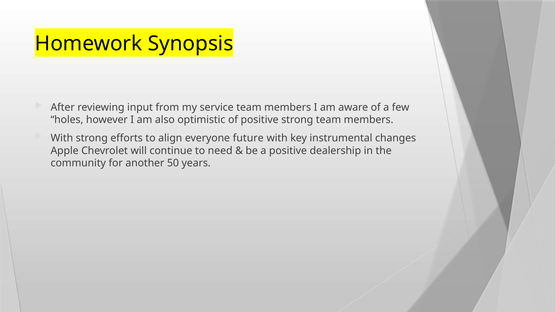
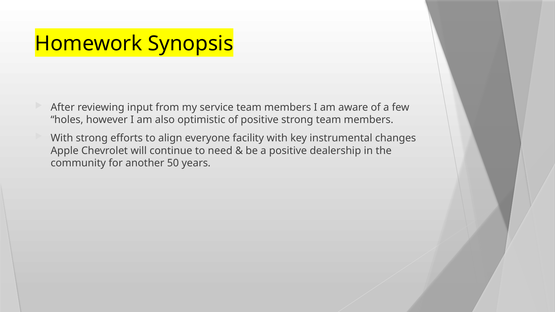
future: future -> facility
